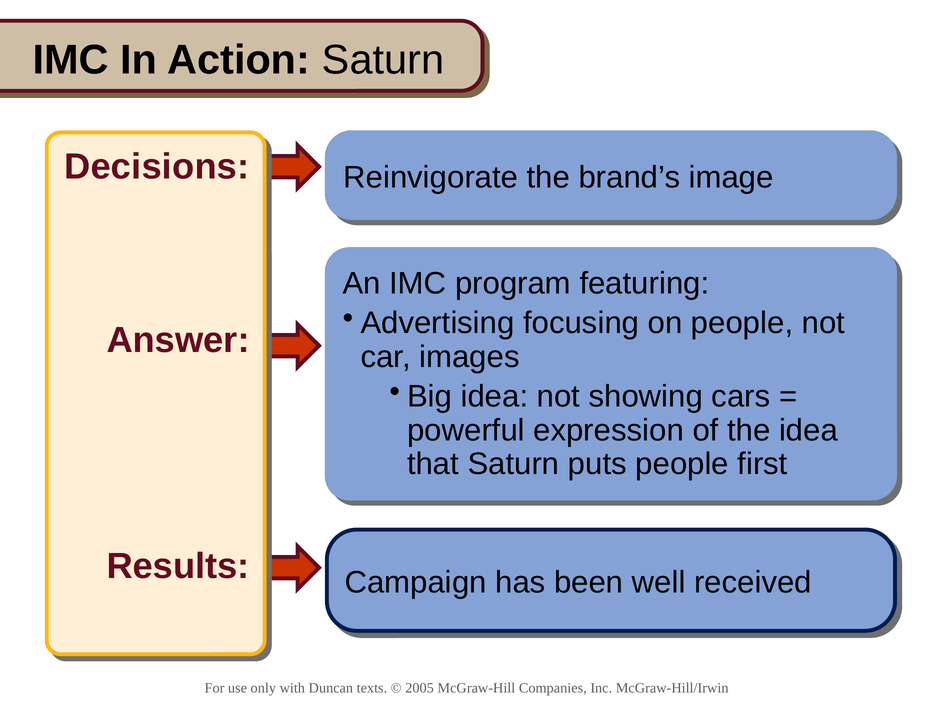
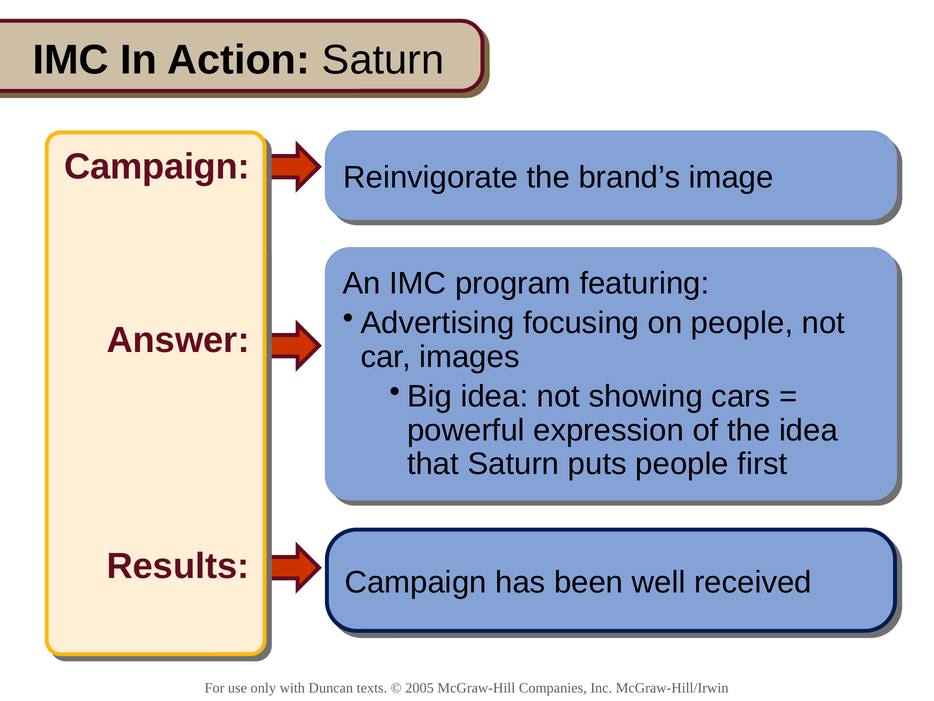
Decisions at (157, 166): Decisions -> Campaign
